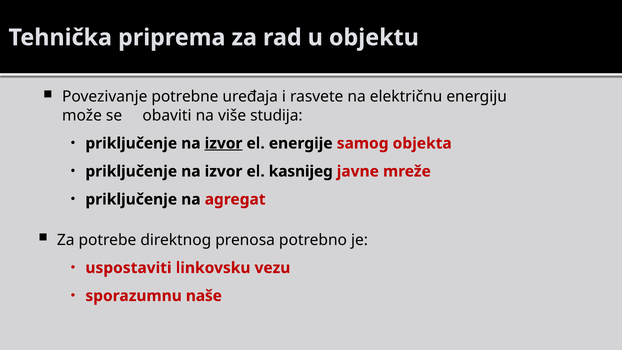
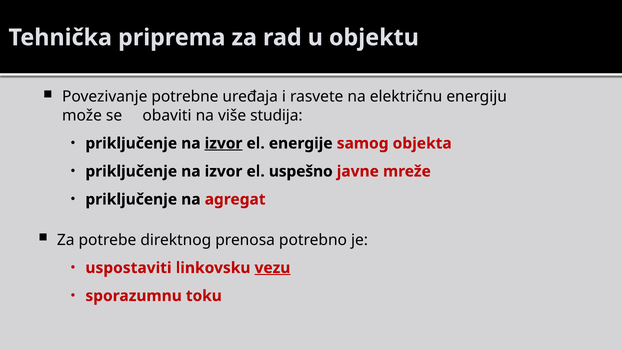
kasnijeg: kasnijeg -> uspešno
vezu underline: none -> present
naše: naše -> toku
